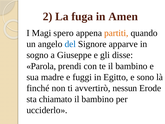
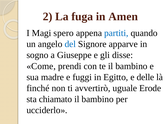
partiti colour: orange -> blue
Parola: Parola -> Come
sono: sono -> delle
nessun: nessun -> uguale
